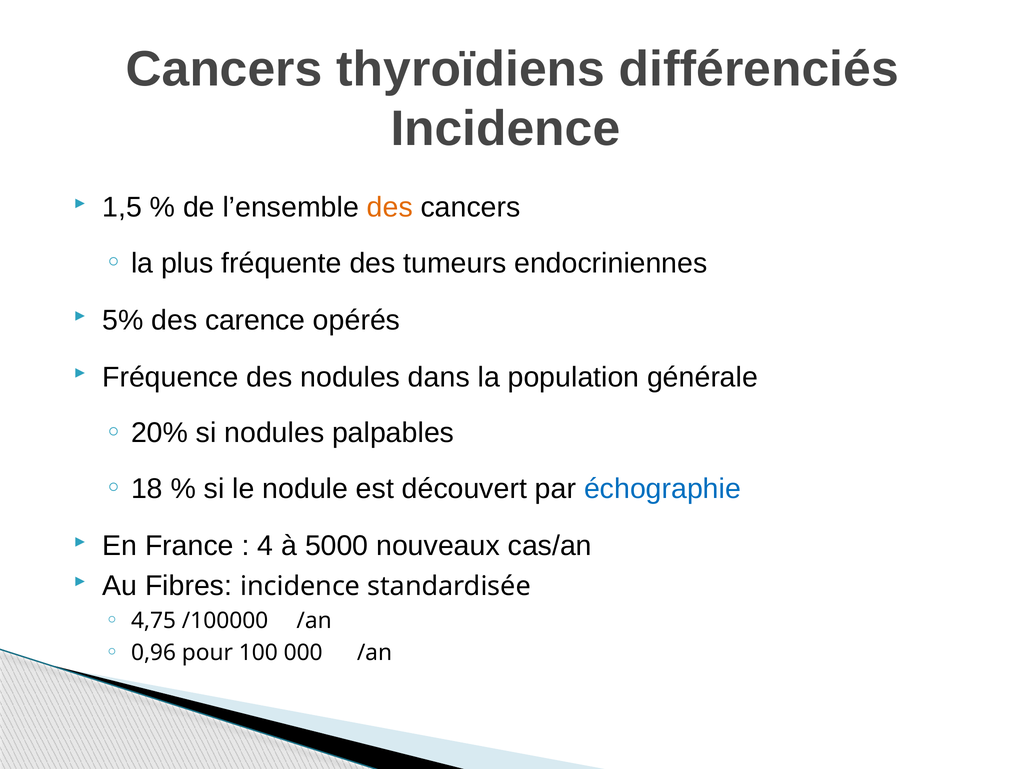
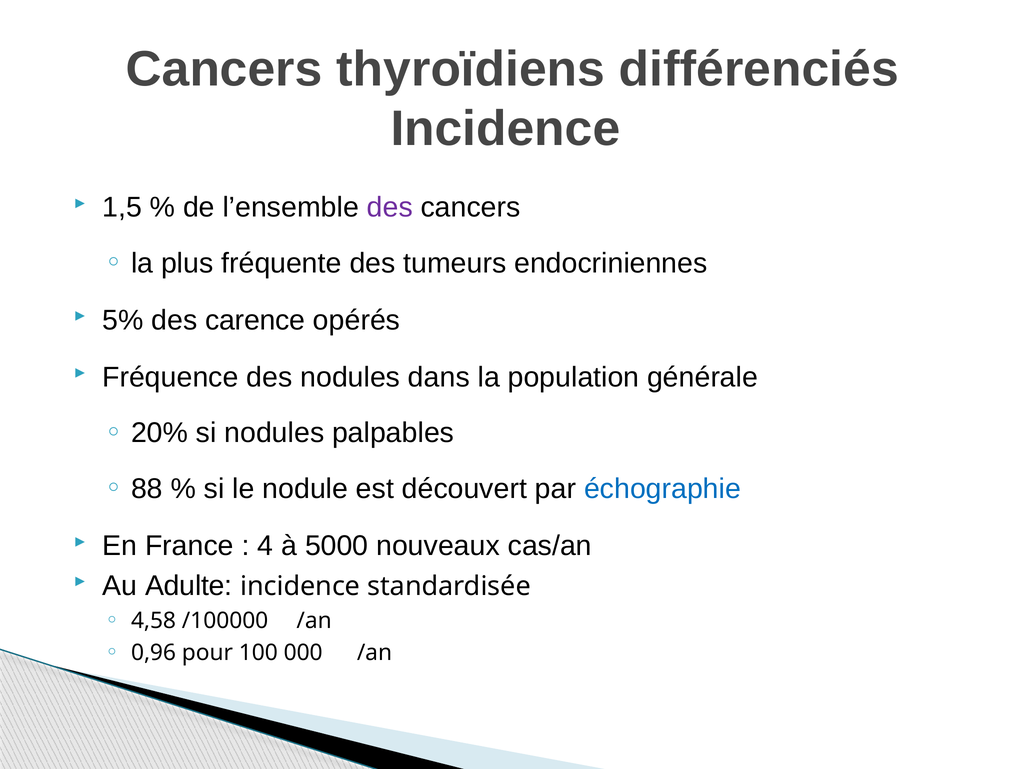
des at (390, 207) colour: orange -> purple
18: 18 -> 88
Fibres: Fibres -> Adulte
4,75: 4,75 -> 4,58
